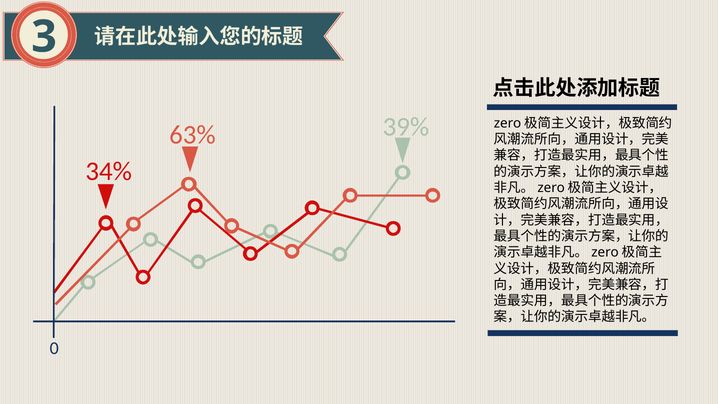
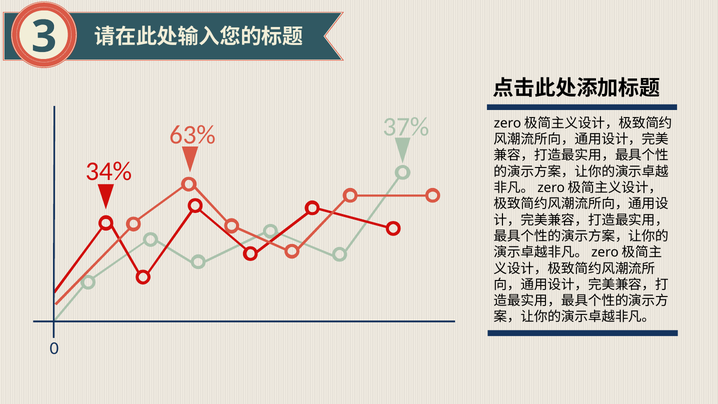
39%: 39% -> 37%
